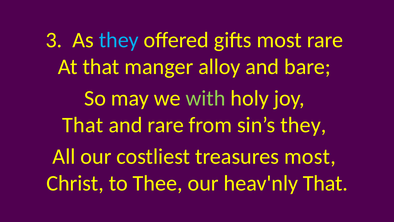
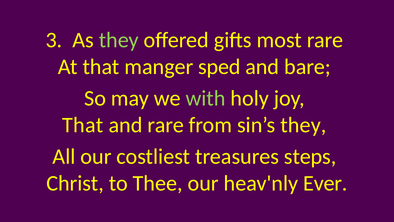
they at (119, 40) colour: light blue -> light green
alloy: alloy -> sped
treasures most: most -> steps
heav'nly That: That -> Ever
